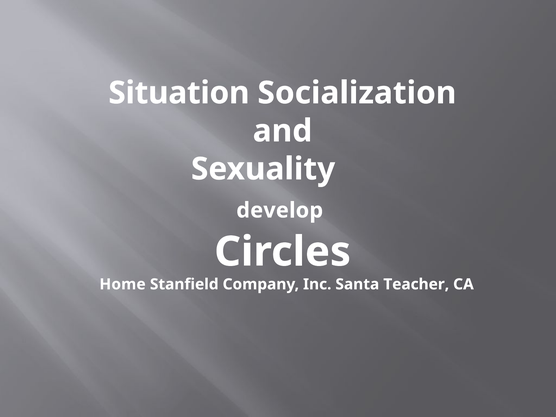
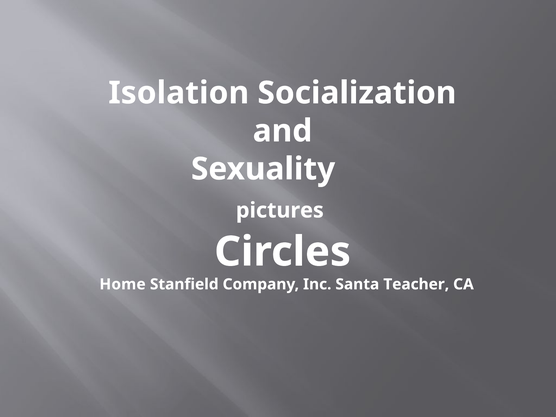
Situation: Situation -> Isolation
develop: develop -> pictures
